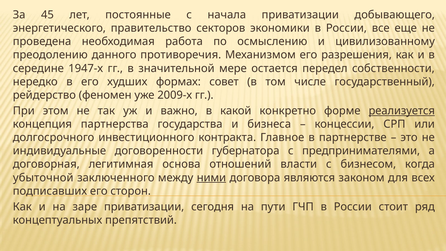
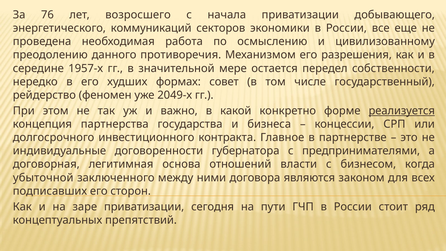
45: 45 -> 76
постоянные: постоянные -> возросшего
правительство: правительство -> коммуникаций
1947-х: 1947-х -> 1957-х
2009-х: 2009-х -> 2049-х
ними underline: present -> none
